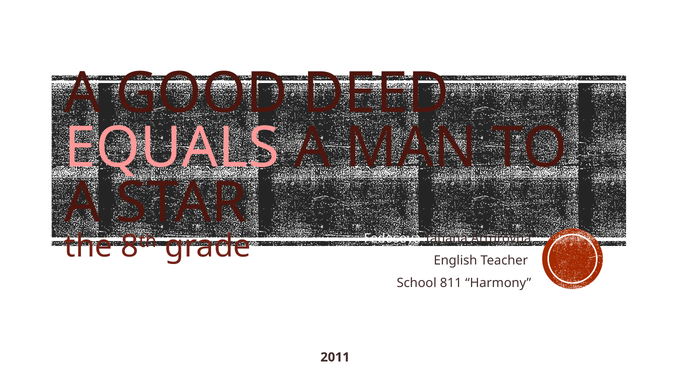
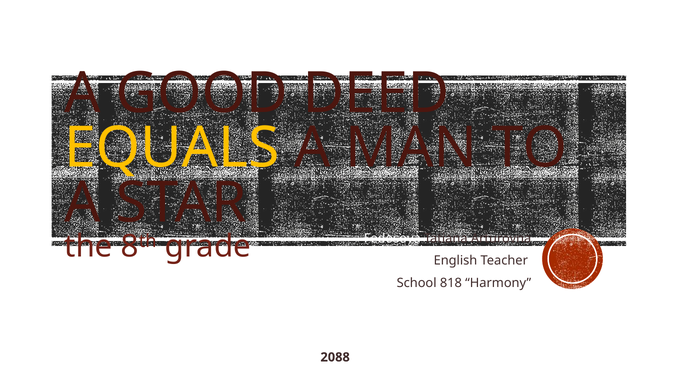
EQUALS colour: pink -> yellow
811: 811 -> 818
2011: 2011 -> 2088
